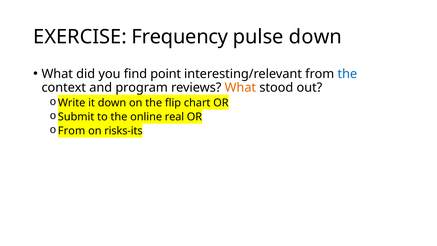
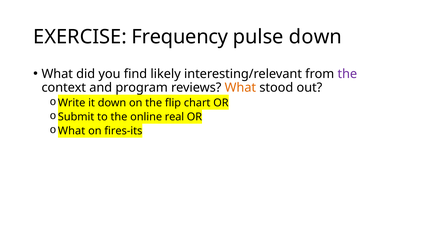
point: point -> likely
the at (347, 74) colour: blue -> purple
From at (72, 131): From -> What
risks-its: risks-its -> fires-its
